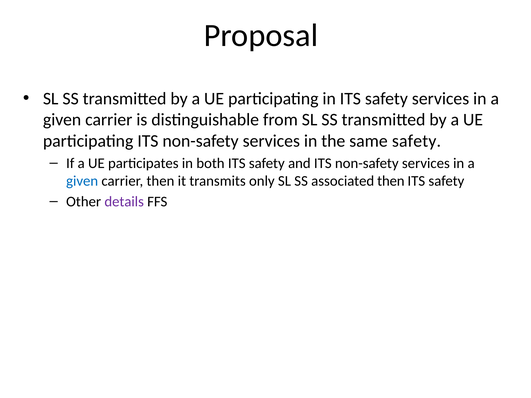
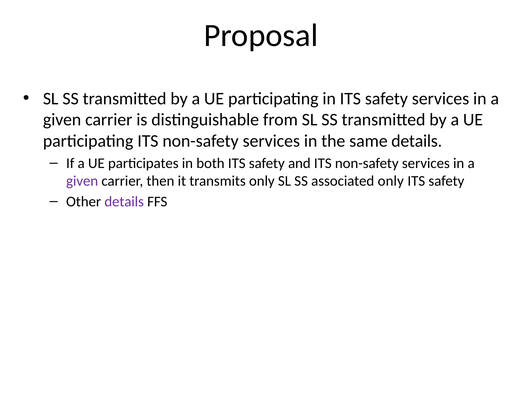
same safety: safety -> details
given at (82, 181) colour: blue -> purple
associated then: then -> only
